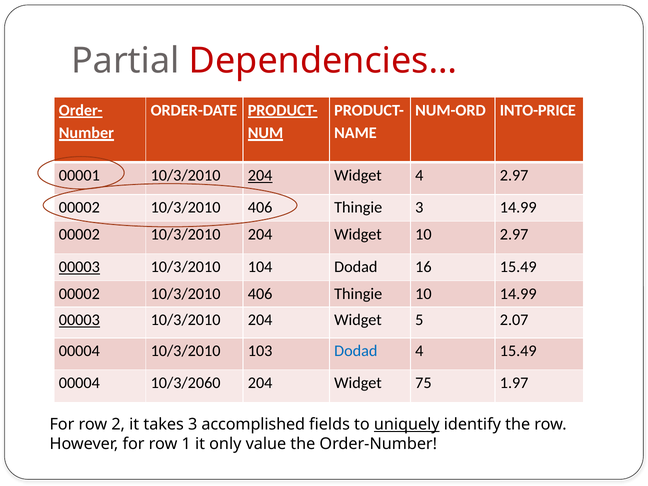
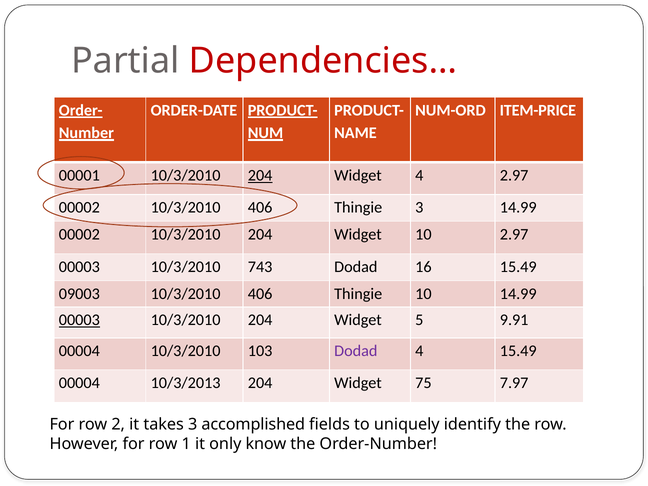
INTO-PRICE: INTO-PRICE -> ITEM-PRICE
00003 at (79, 267) underline: present -> none
104: 104 -> 743
00002 at (79, 294): 00002 -> 09003
2.07: 2.07 -> 9.91
Dodad at (356, 351) colour: blue -> purple
10/3/2060: 10/3/2060 -> 10/3/2013
1.97: 1.97 -> 7.97
uniquely underline: present -> none
value: value -> know
